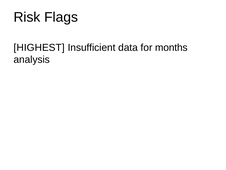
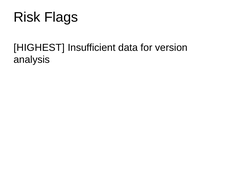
months: months -> version
